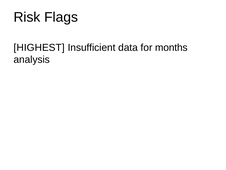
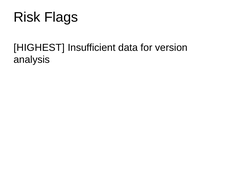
months: months -> version
